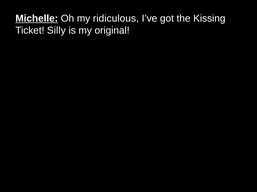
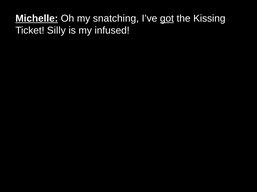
ridiculous: ridiculous -> snatching
got underline: none -> present
original: original -> infused
